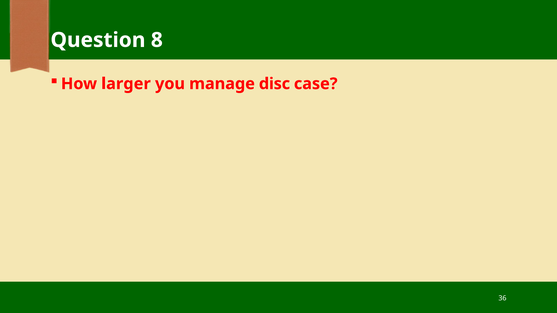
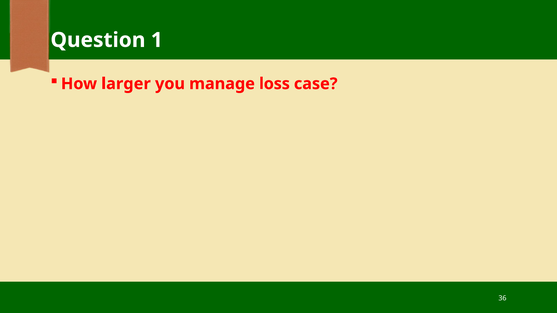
8: 8 -> 1
disc: disc -> loss
